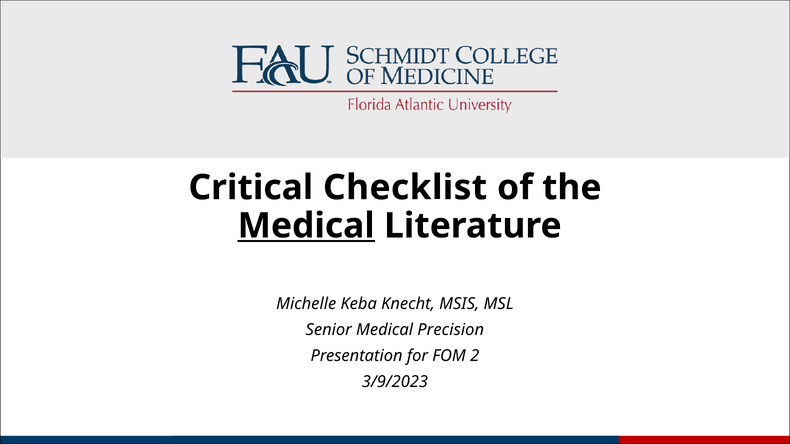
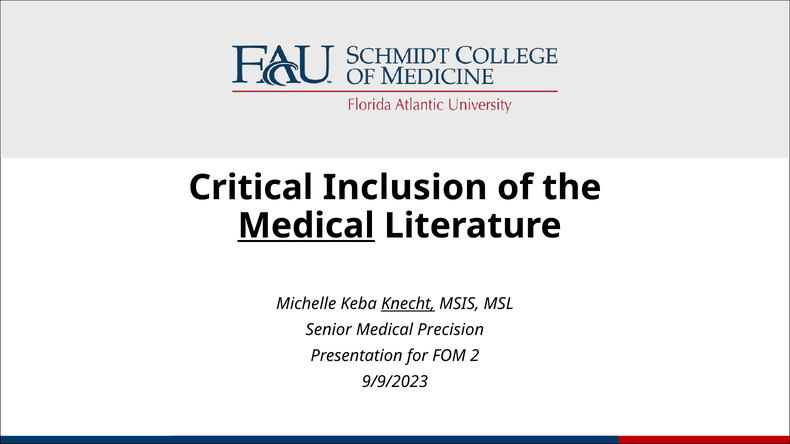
Checklist: Checklist -> Inclusion
Knecht underline: none -> present
3/9/2023: 3/9/2023 -> 9/9/2023
